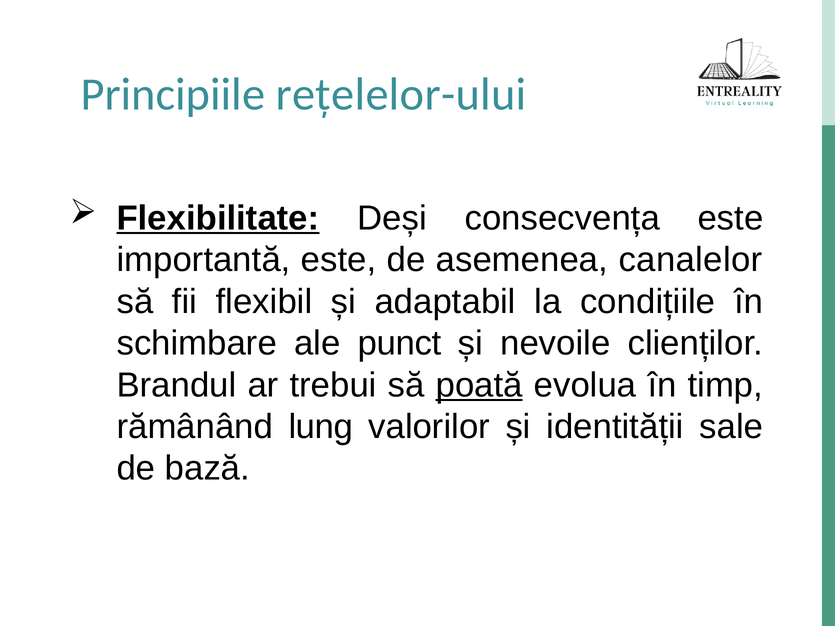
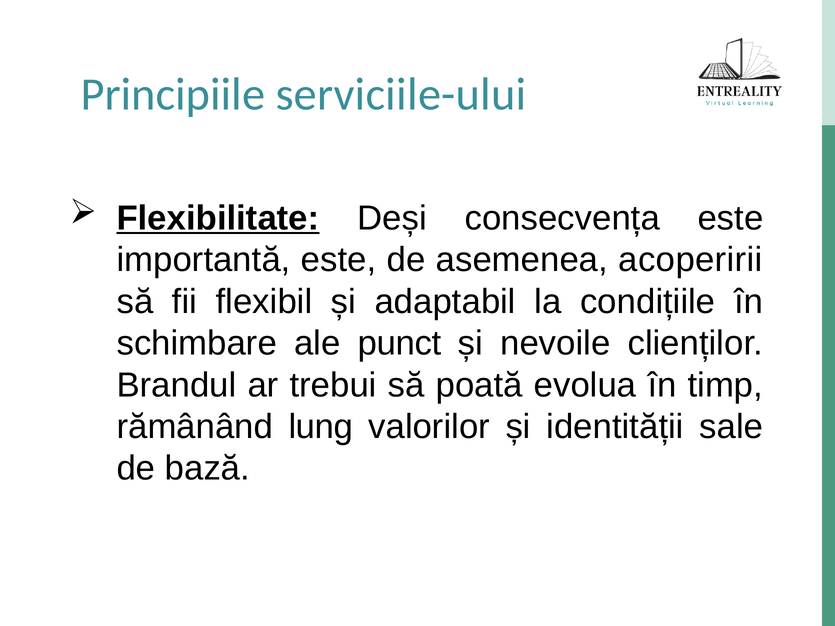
rețelelor-ului: rețelelor-ului -> serviciile-ului
canalelor: canalelor -> acoperirii
poată underline: present -> none
